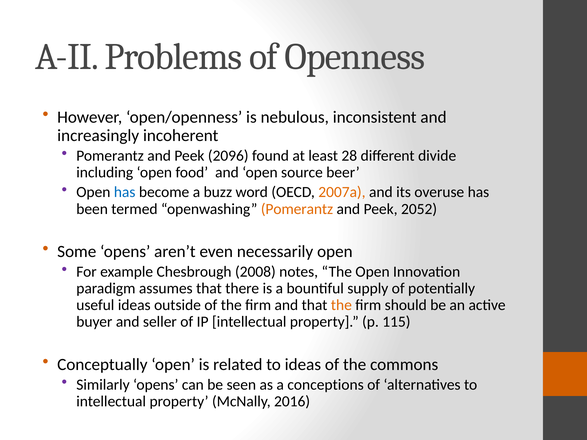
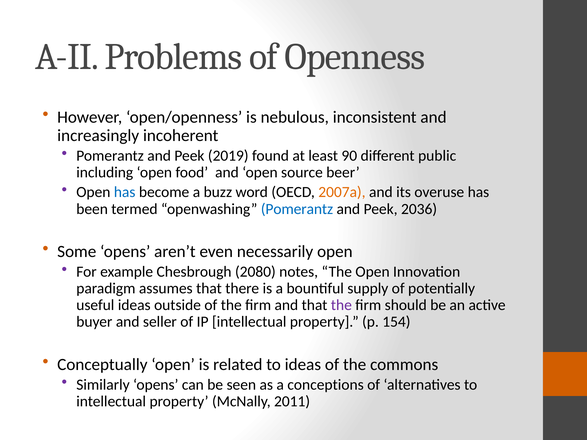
2096: 2096 -> 2019
28: 28 -> 90
divide: divide -> public
Pomerantz at (297, 209) colour: orange -> blue
2052: 2052 -> 2036
2008: 2008 -> 2080
the at (341, 305) colour: orange -> purple
115: 115 -> 154
2016: 2016 -> 2011
